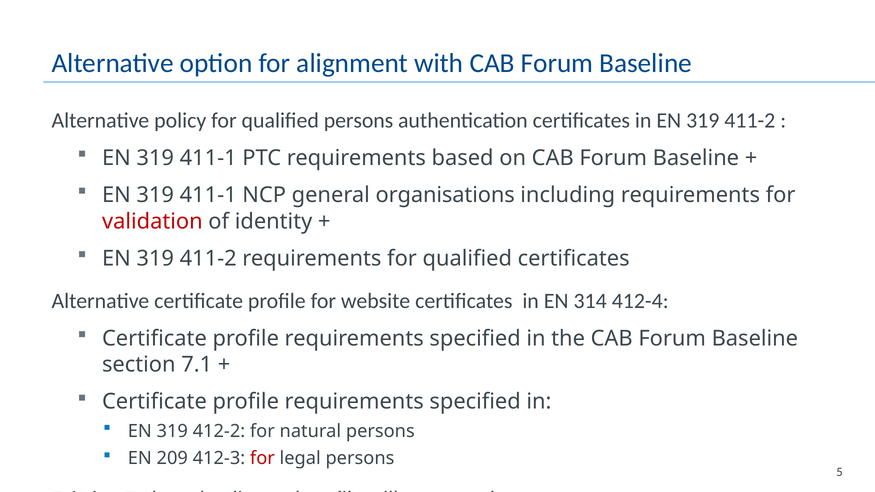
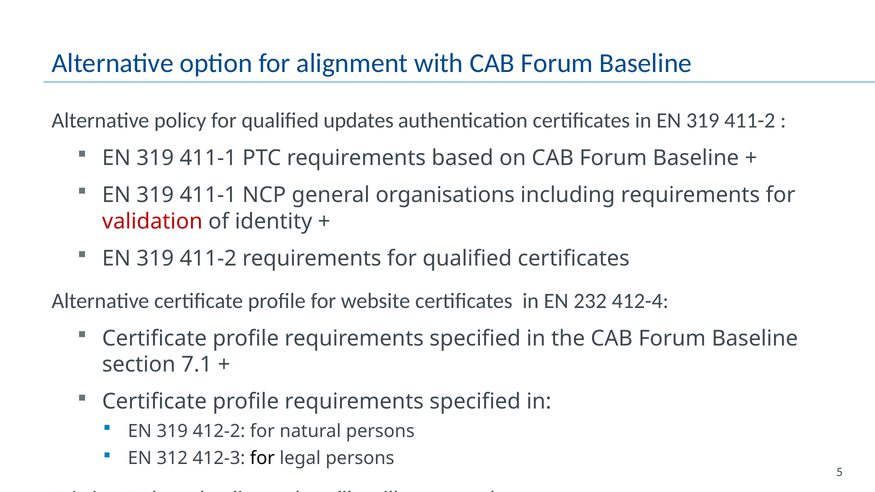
qualified persons: persons -> updates
314: 314 -> 232
209: 209 -> 312
for at (262, 459) colour: red -> black
